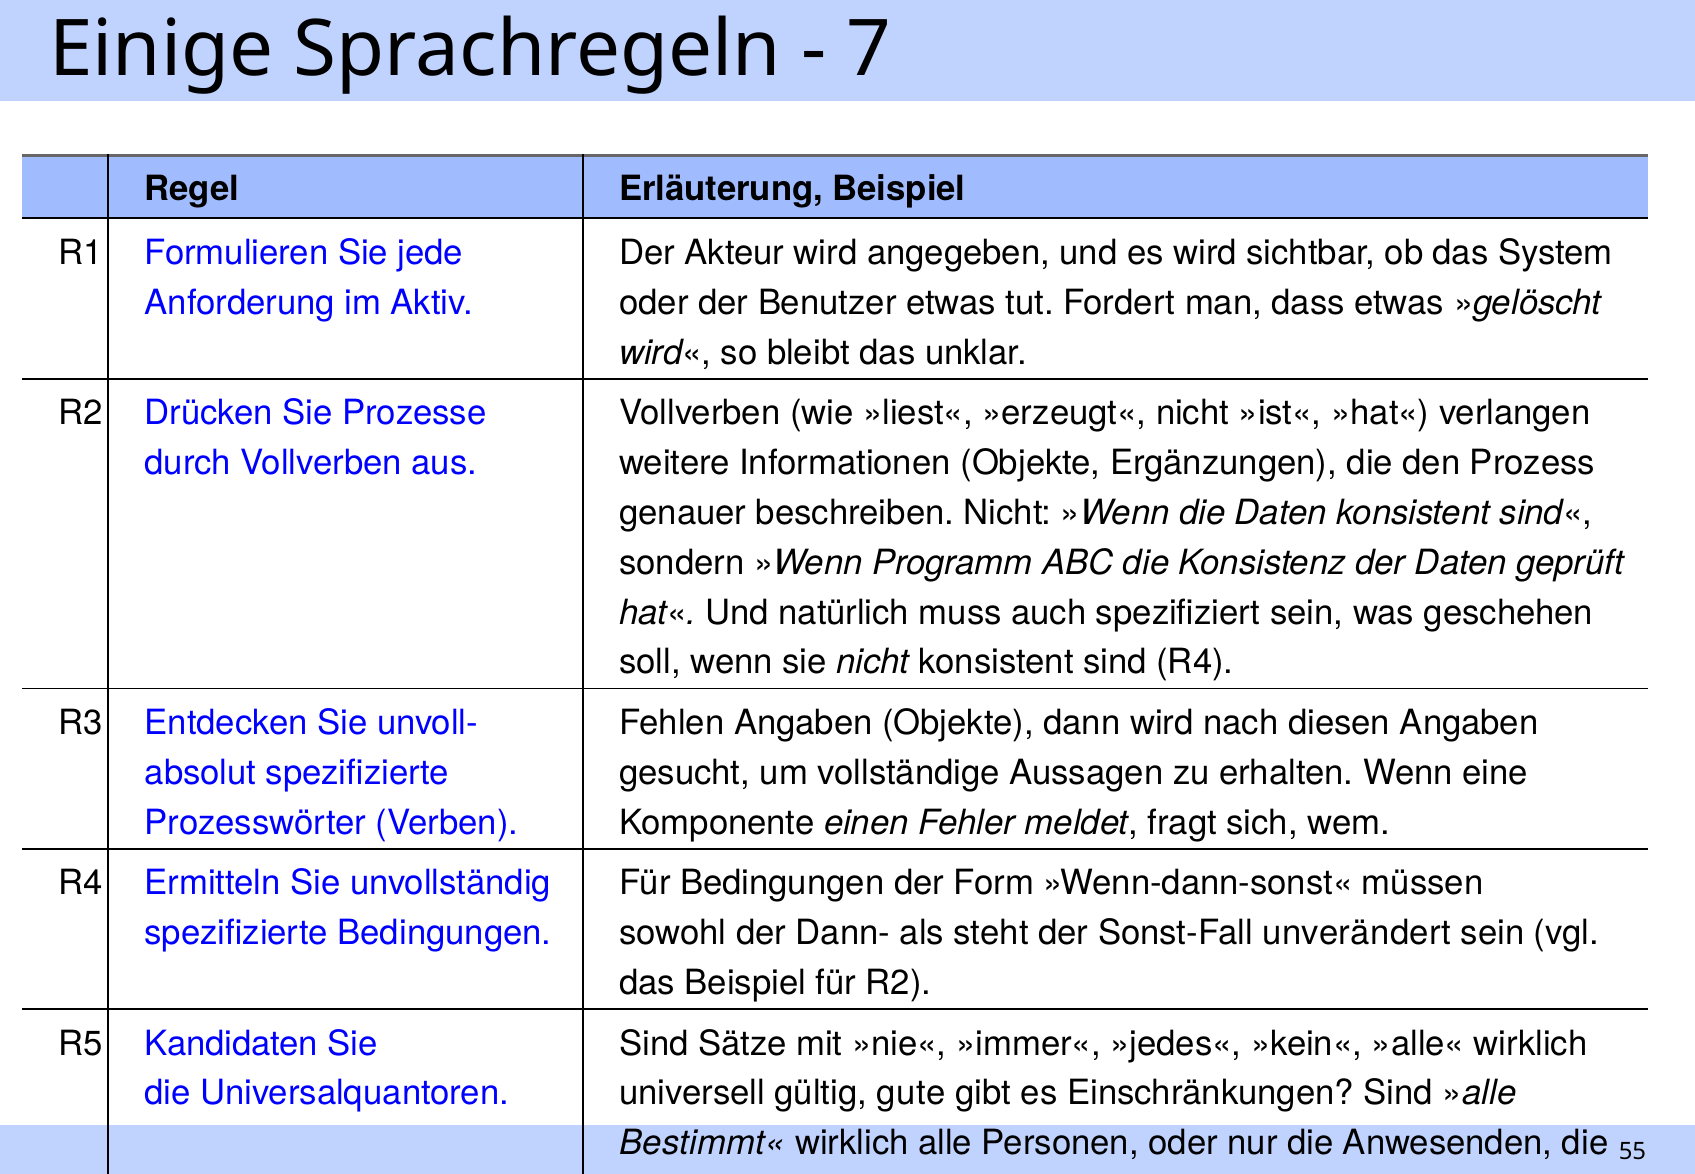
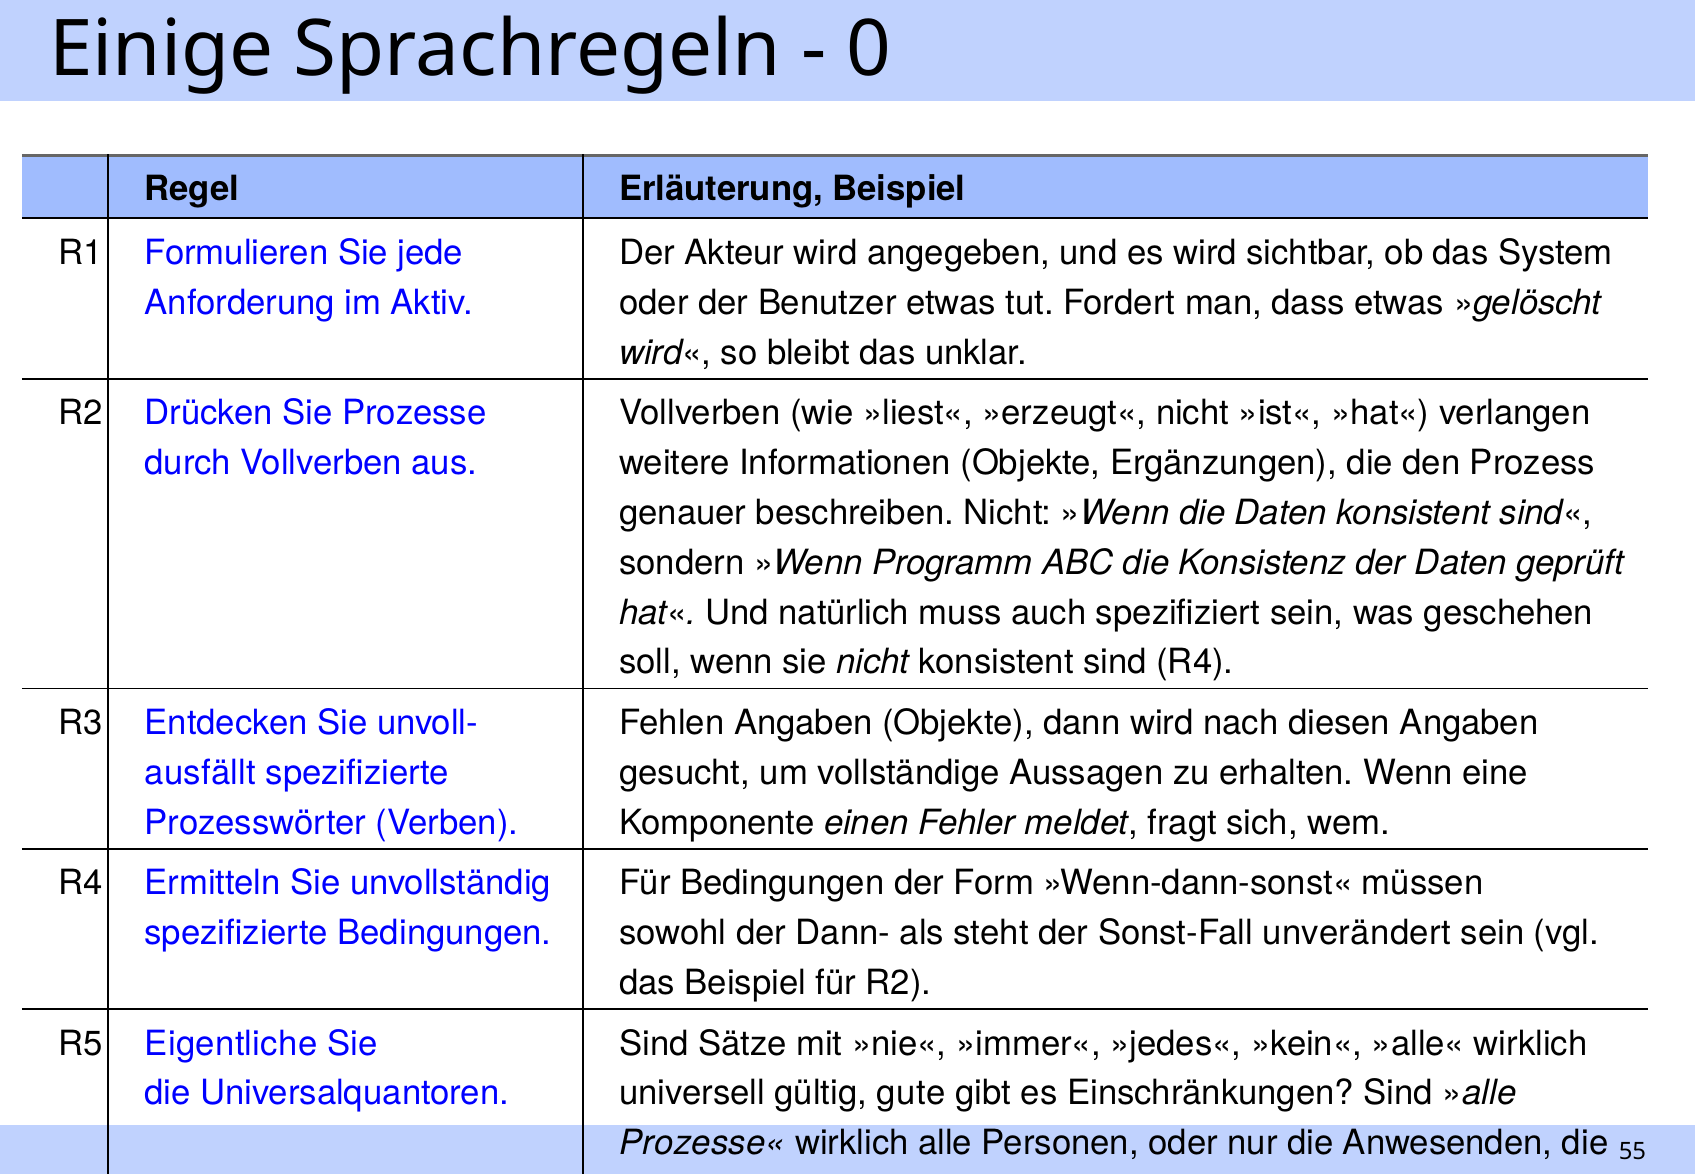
7: 7 -> 0
absolut: absolut -> ausfällt
Kandidaten: Kandidaten -> Eigentliche
Bestimmt«: Bestimmt« -> Prozesse«
